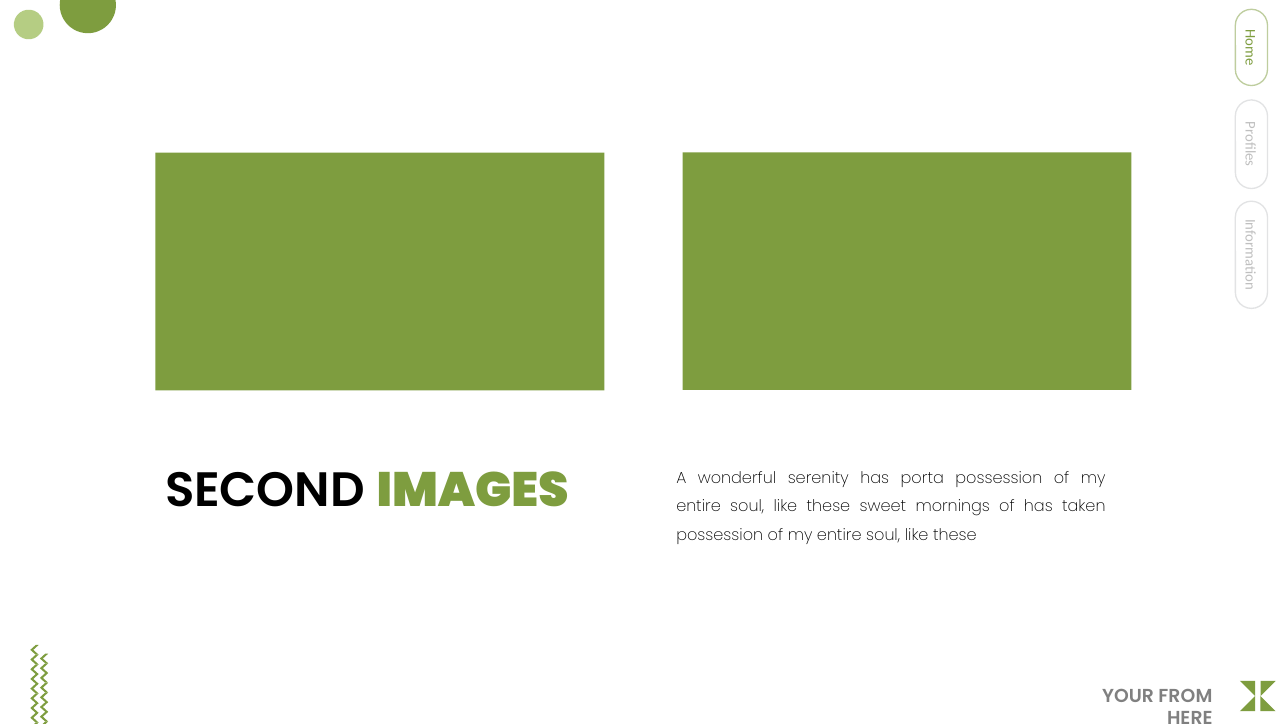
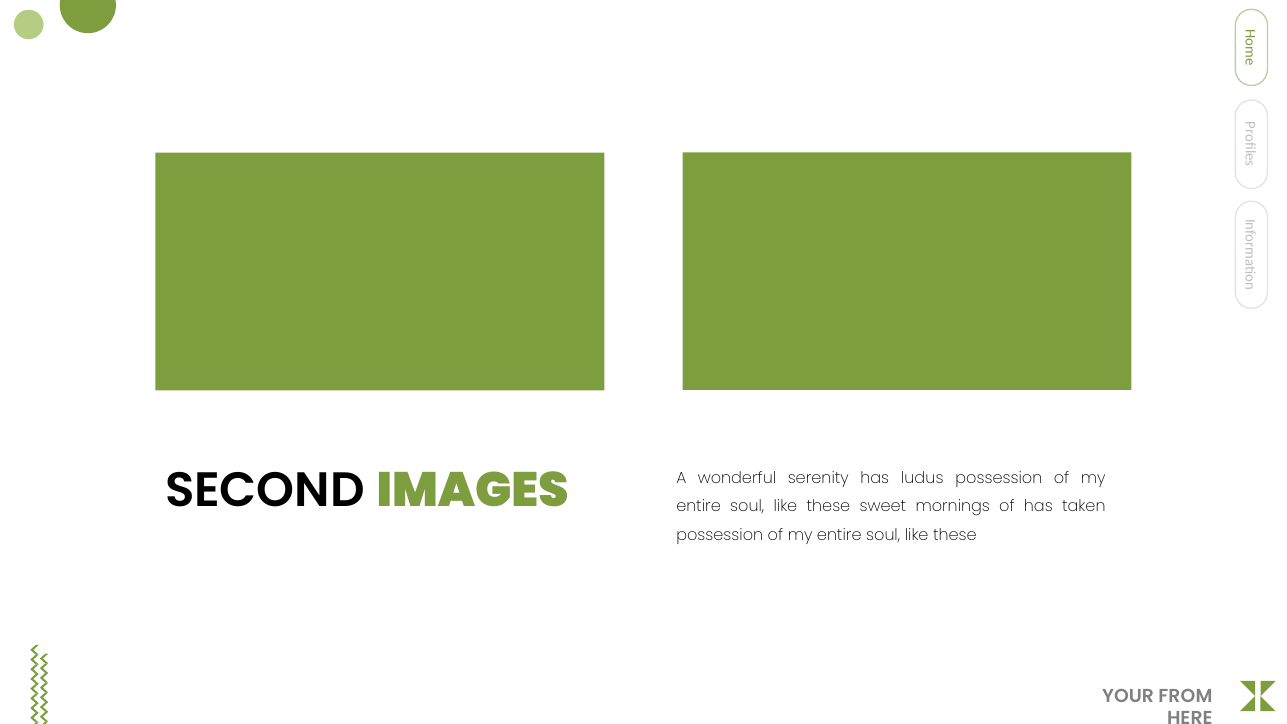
porta: porta -> ludus
